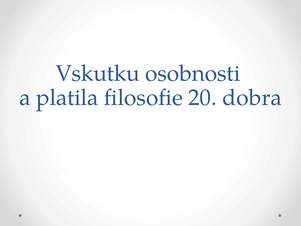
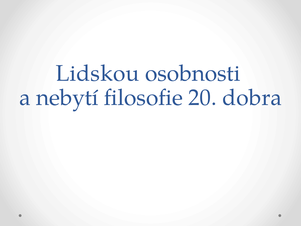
Vskutku: Vskutku -> Lidskou
platila: platila -> nebytí
